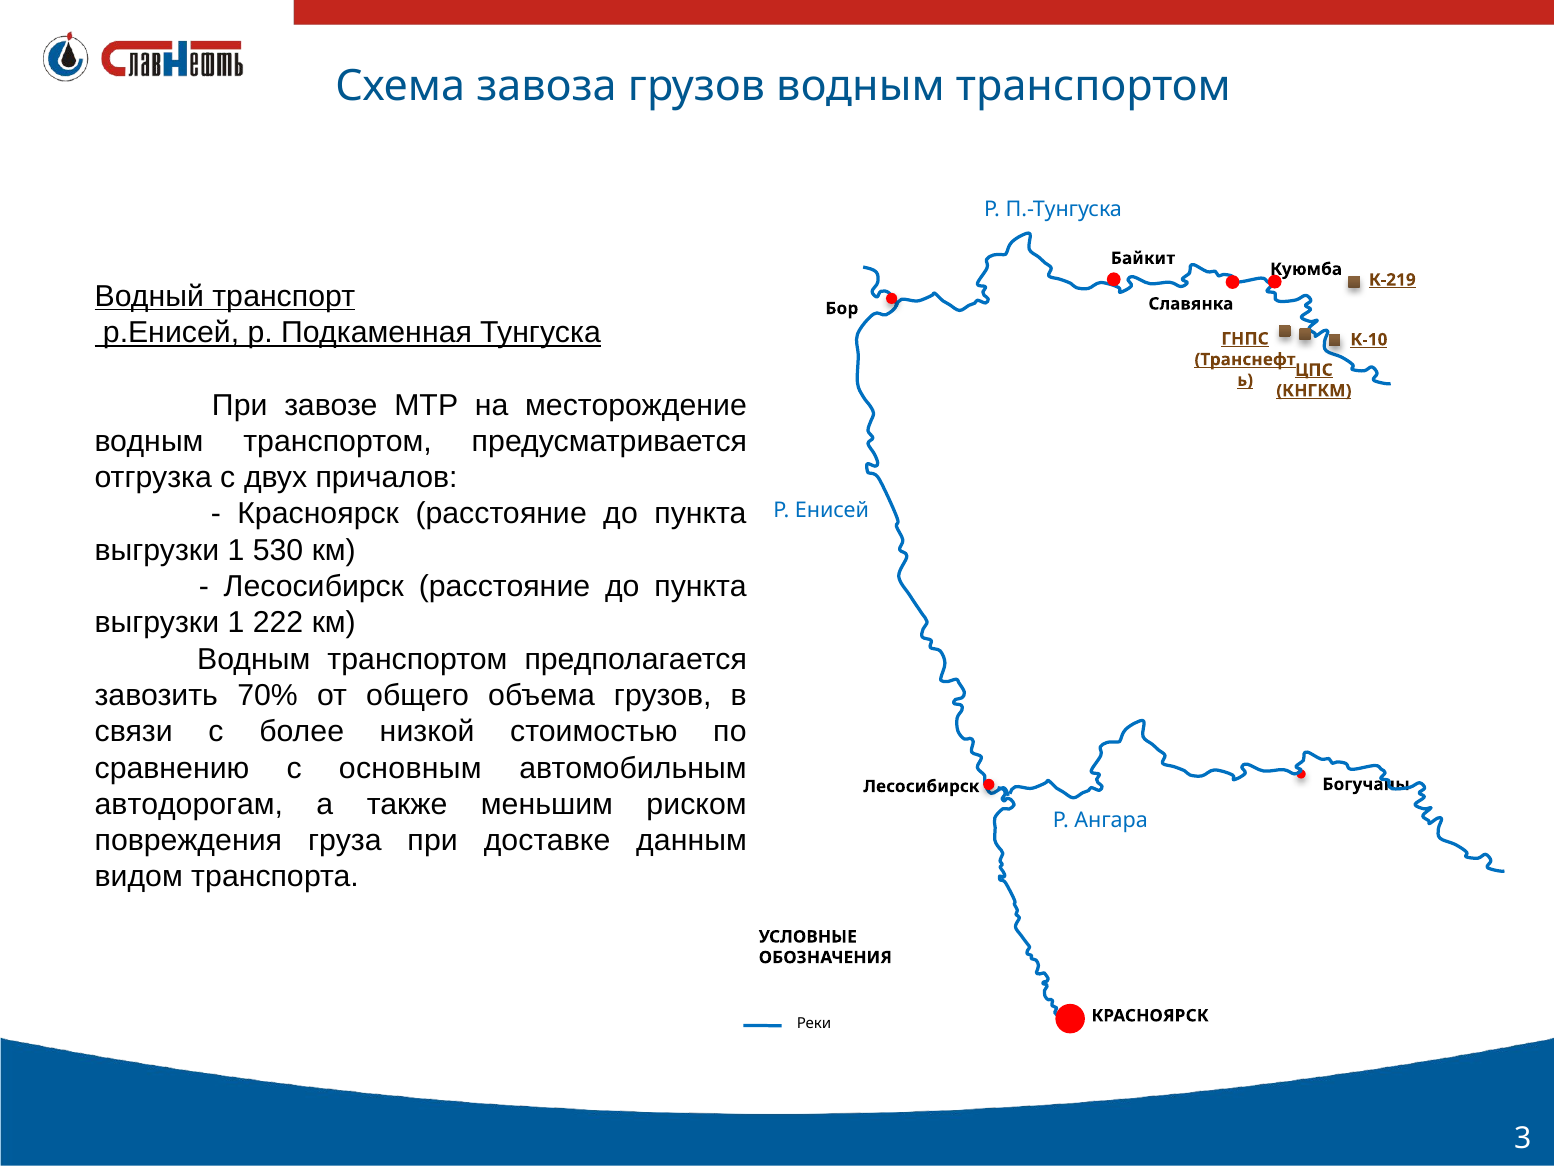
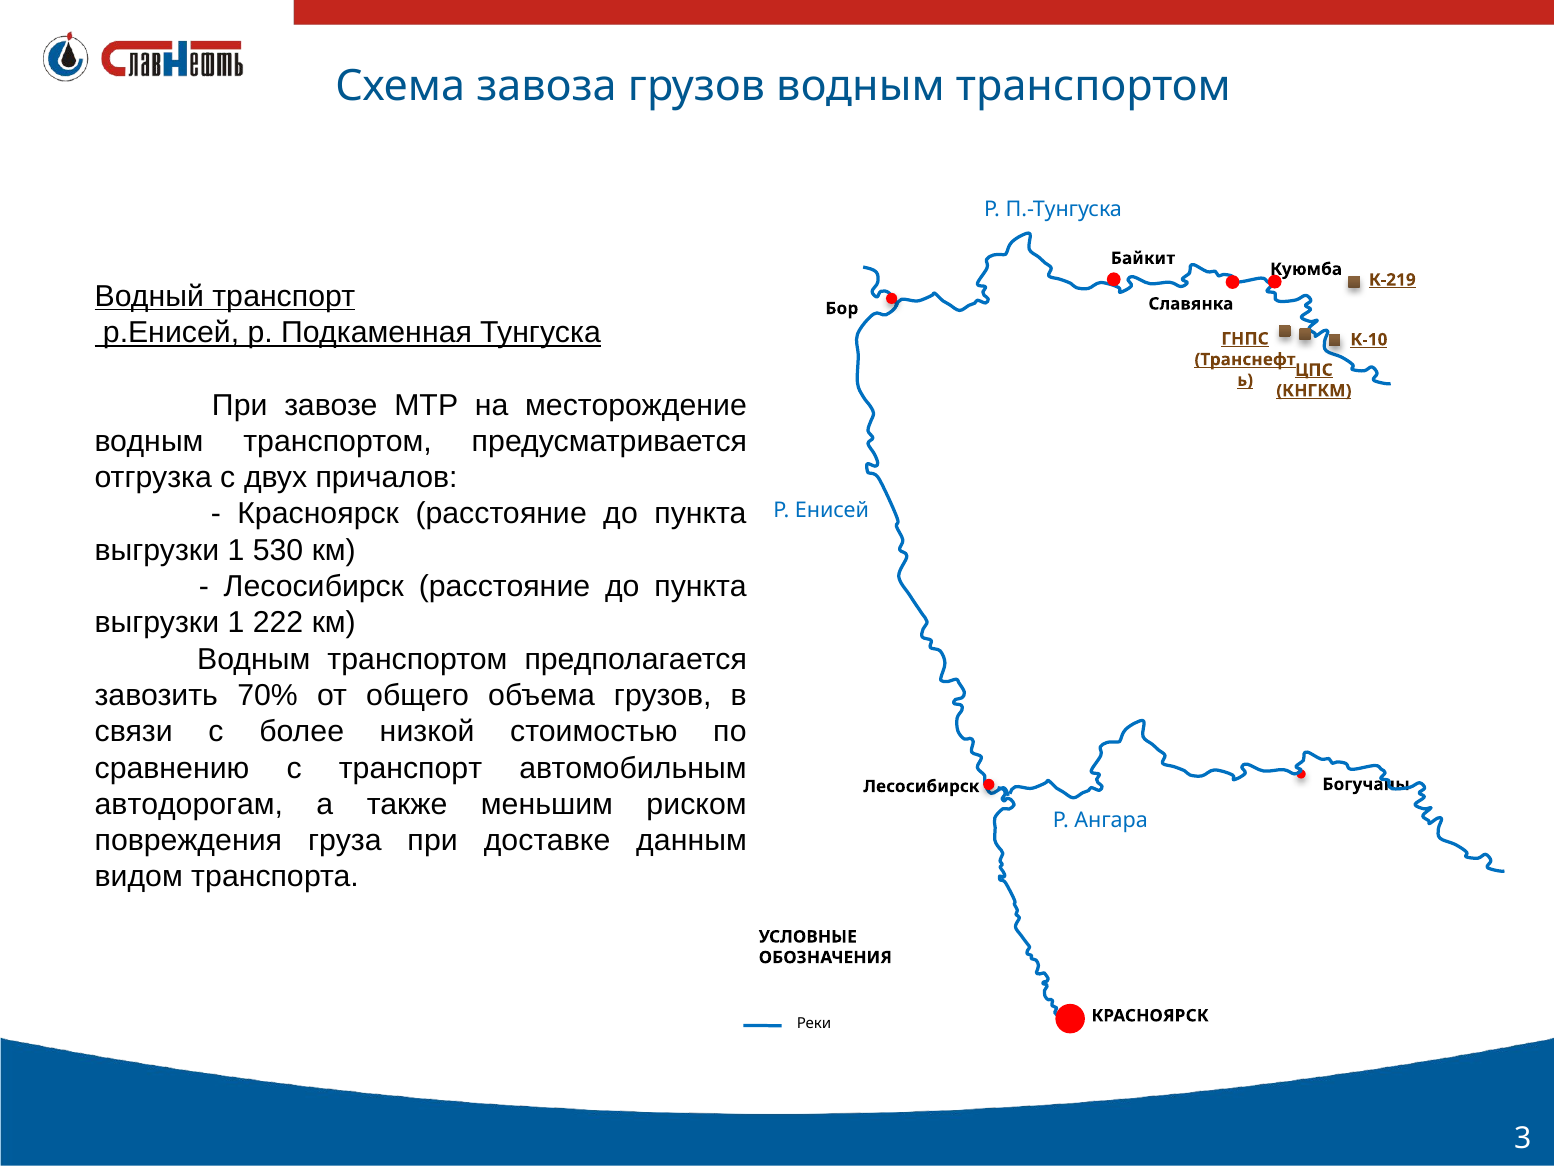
с основным: основным -> транспорт
